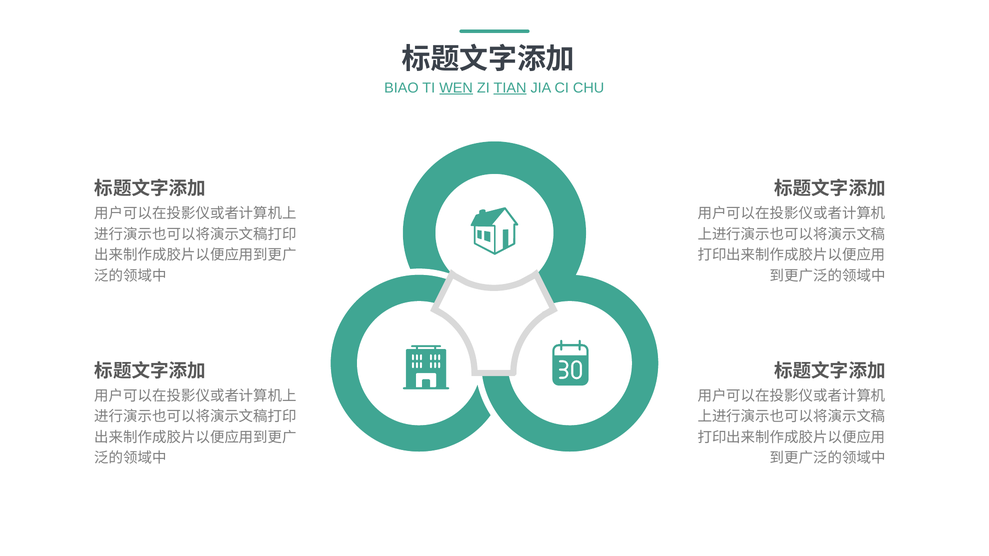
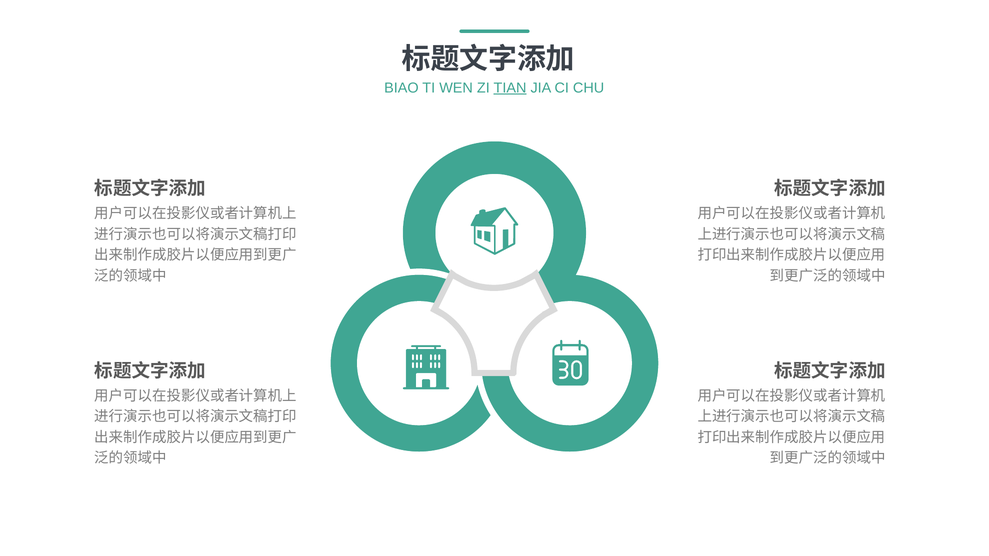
WEN underline: present -> none
